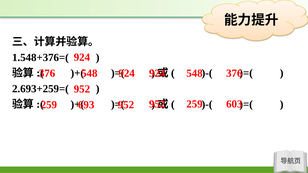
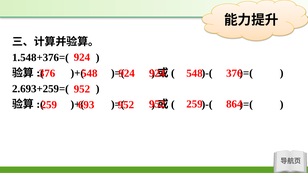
603: 603 -> 864
